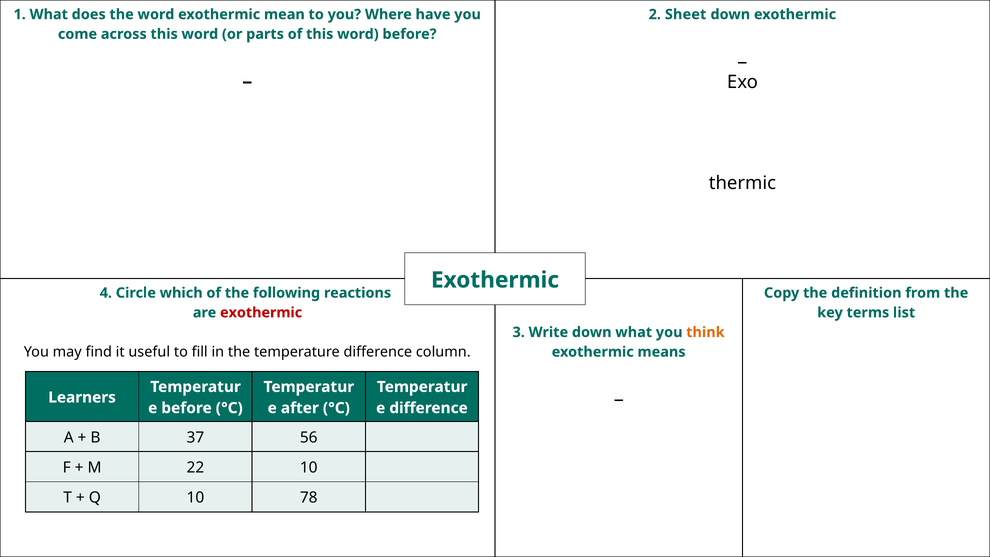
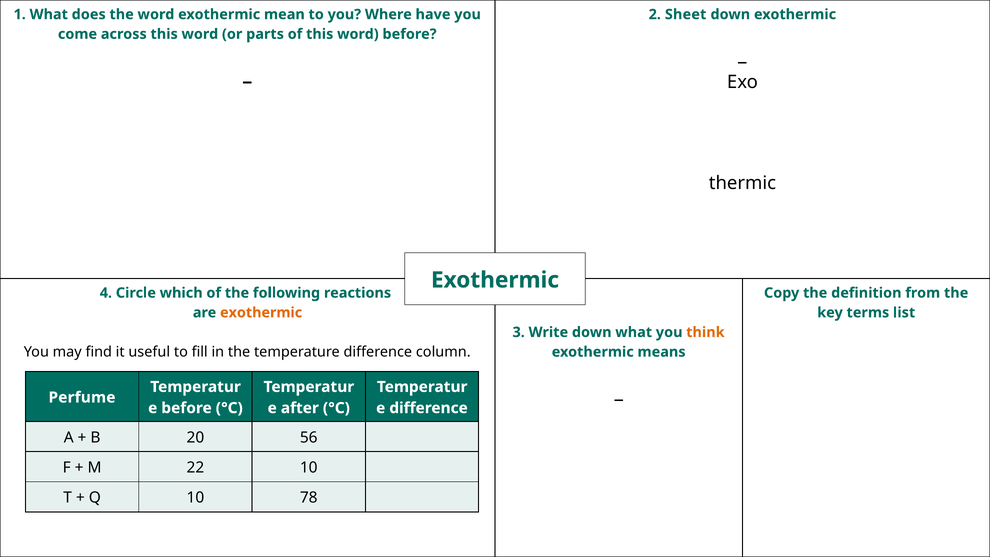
exothermic at (261, 313) colour: red -> orange
Learners: Learners -> Perfume
37: 37 -> 20
